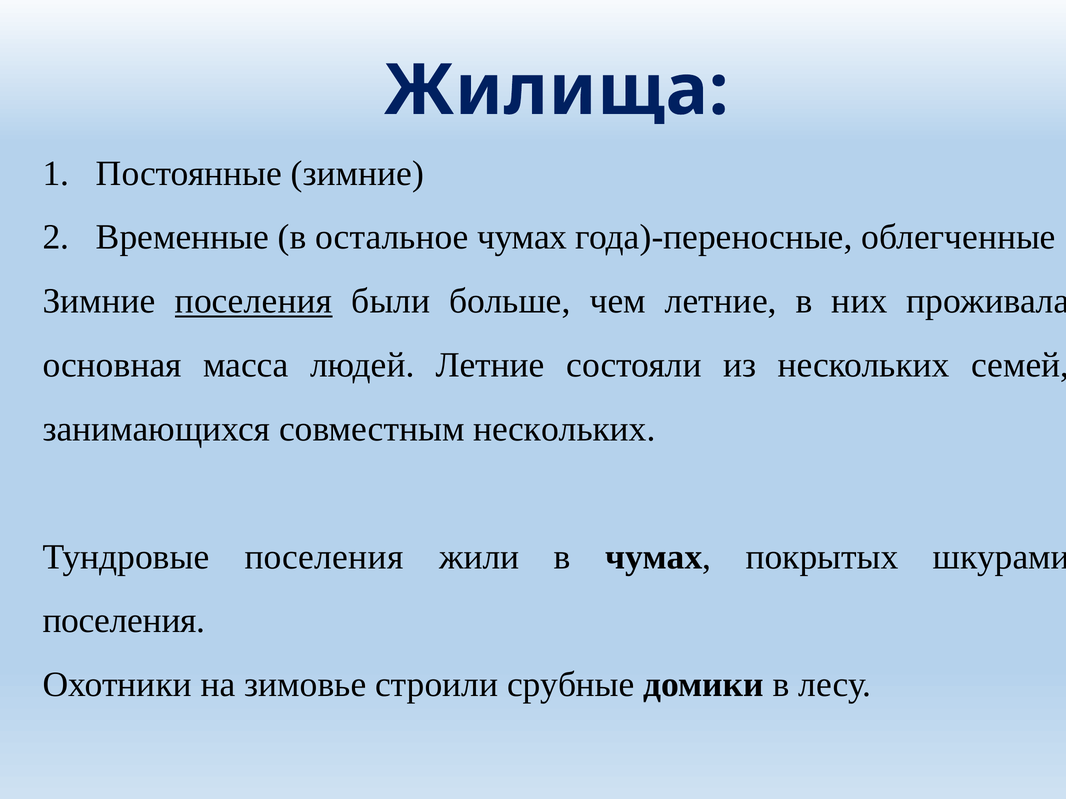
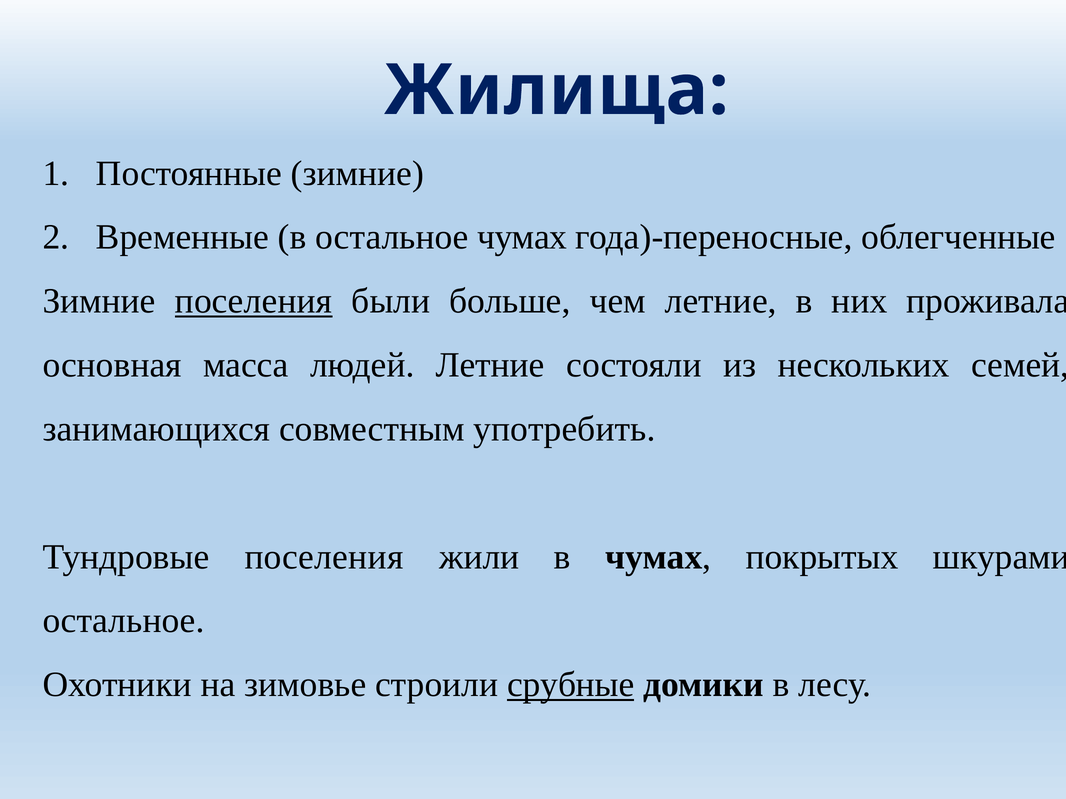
совместным нескольких: нескольких -> употребить
поселения at (124, 621): поселения -> остальное
срубные underline: none -> present
